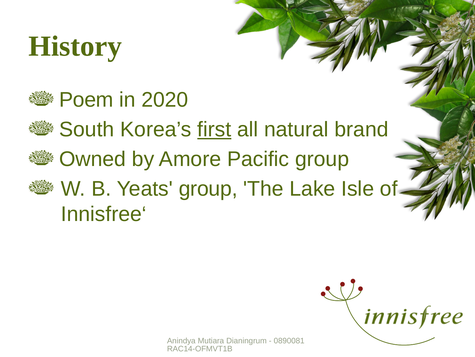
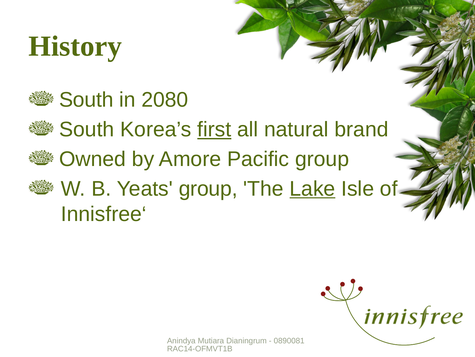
Poem at (86, 100): Poem -> South
2020: 2020 -> 2080
Lake underline: none -> present
